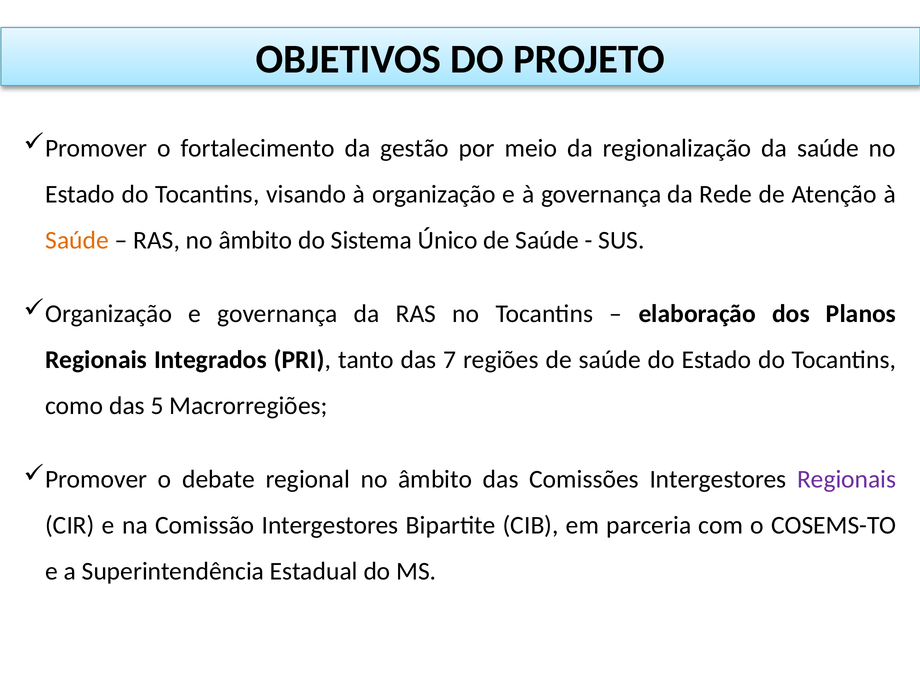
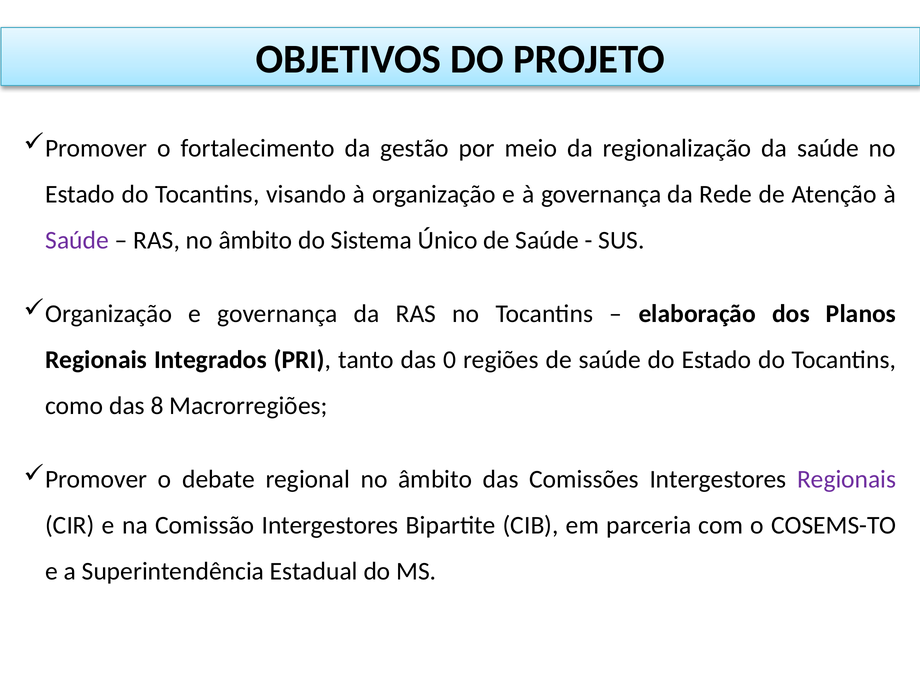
Saúde at (77, 240) colour: orange -> purple
7: 7 -> 0
5: 5 -> 8
